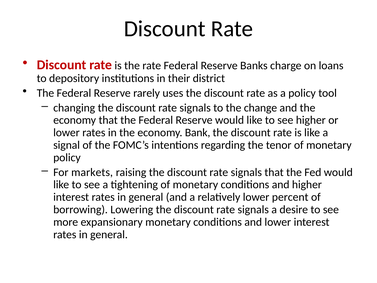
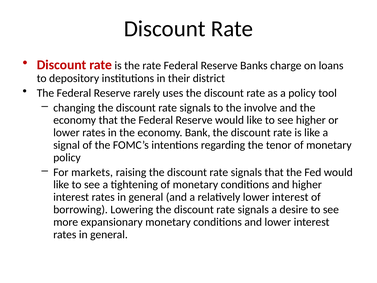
change: change -> involve
relatively lower percent: percent -> interest
